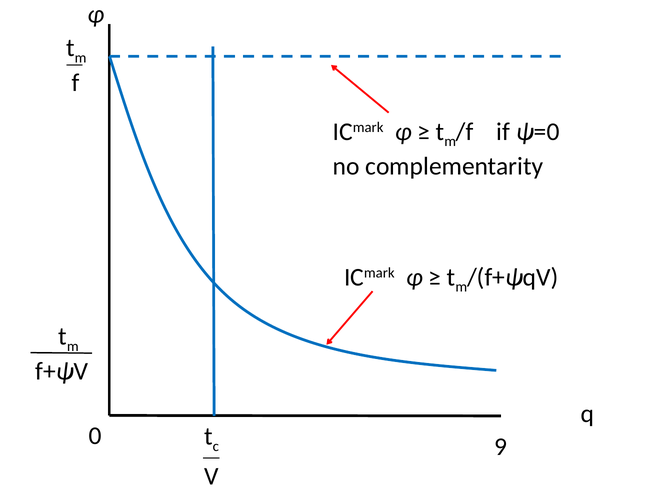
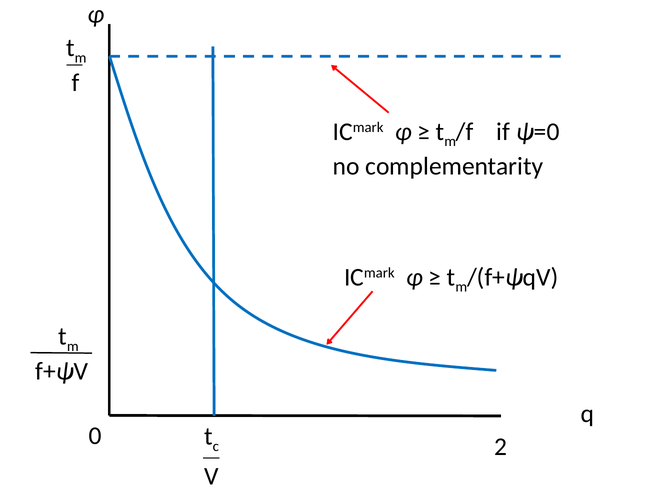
9: 9 -> 2
